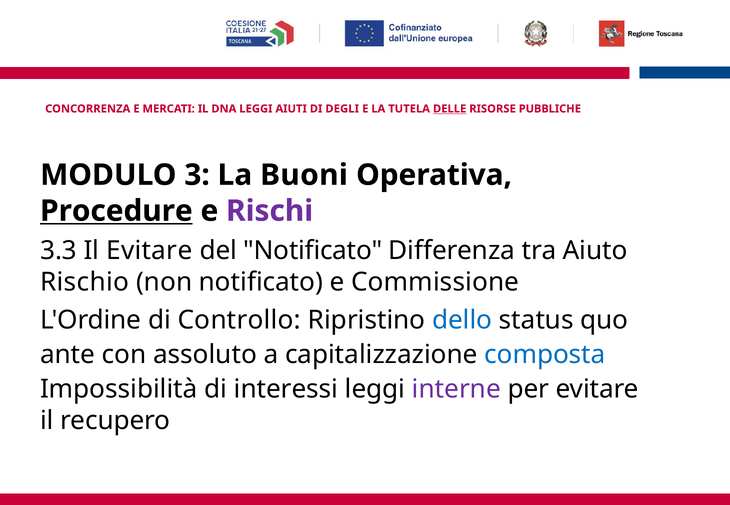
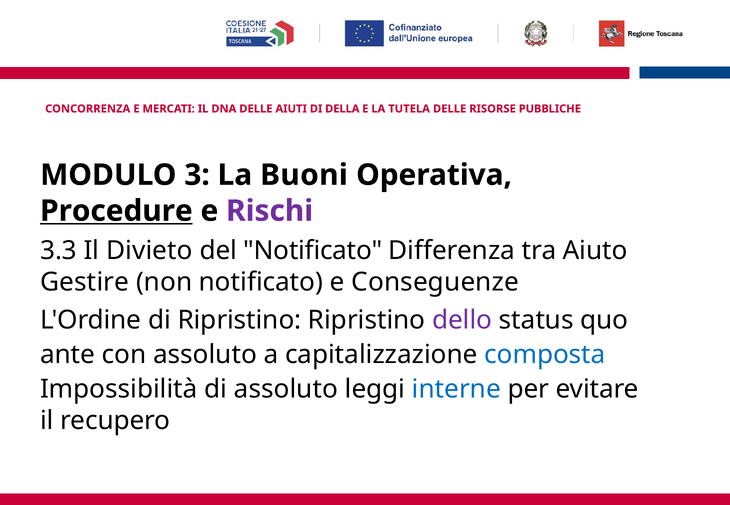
DNA LEGGI: LEGGI -> DELLE
DEGLI: DEGLI -> DELLA
DELLE at (450, 109) underline: present -> none
Il Evitare: Evitare -> Divieto
Rischio: Rischio -> Gestire
Commissione: Commissione -> Conseguenze
di Controllo: Controllo -> Ripristino
dello colour: blue -> purple
di interessi: interessi -> assoluto
interne colour: purple -> blue
